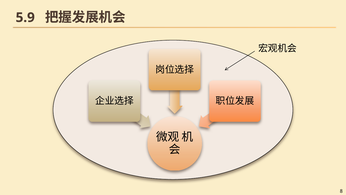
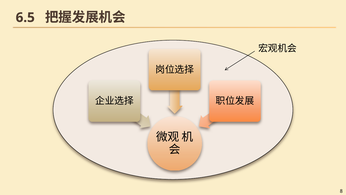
5.9: 5.9 -> 6.5
